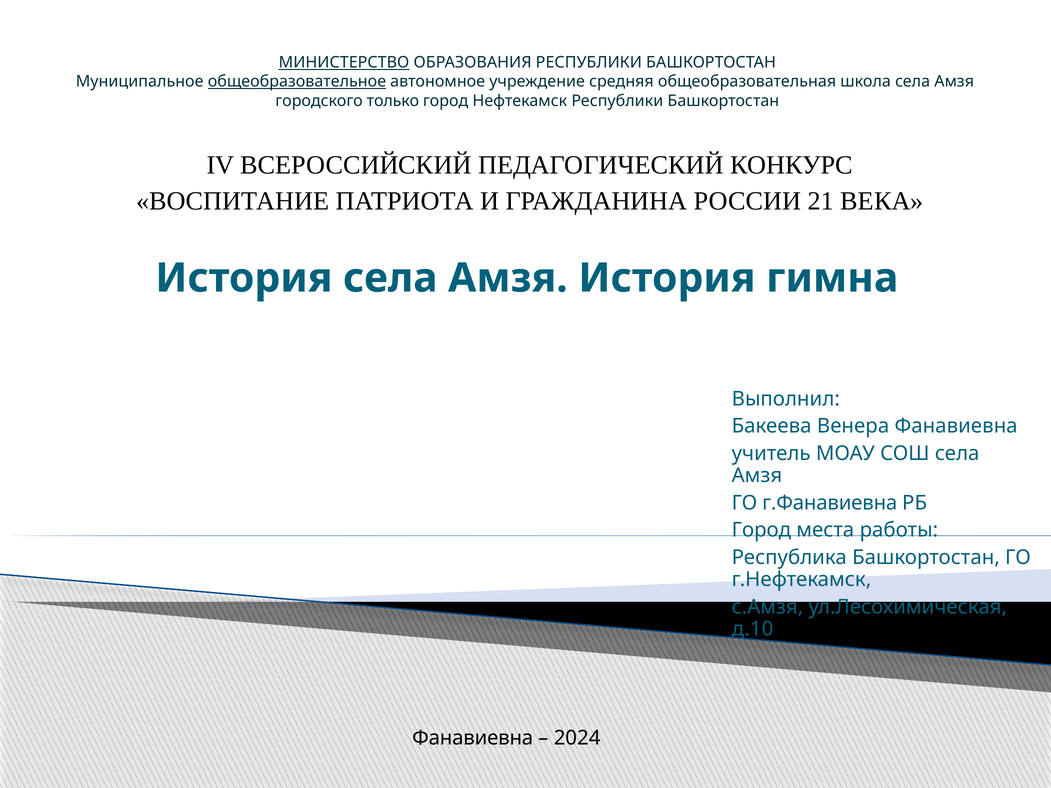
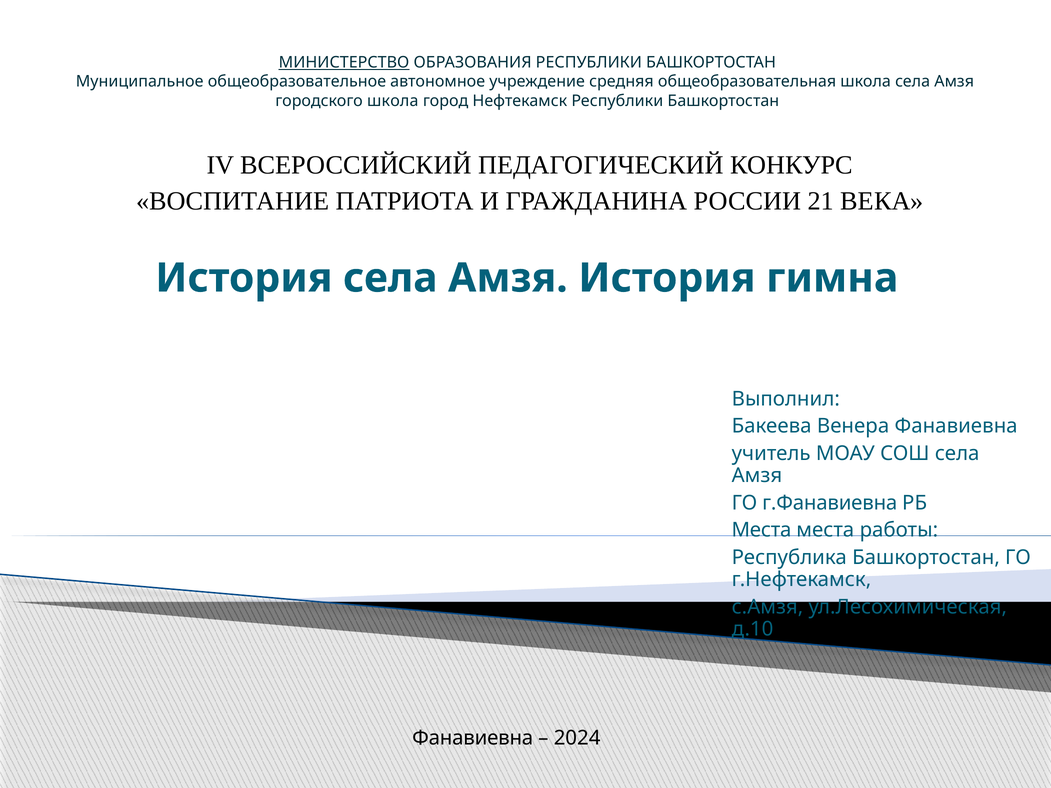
общеобразовательное underline: present -> none
городского только: только -> школа
Город at (761, 530): Город -> Места
